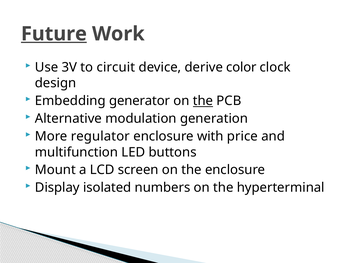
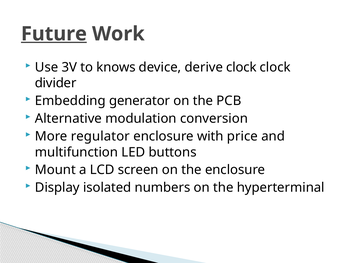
circuit: circuit -> knows
derive color: color -> clock
design: design -> divider
the at (203, 101) underline: present -> none
generation: generation -> conversion
